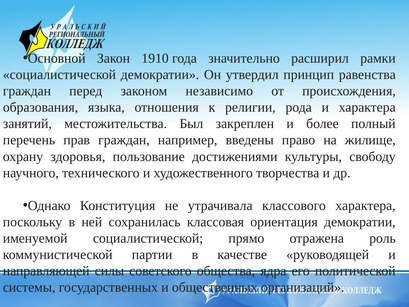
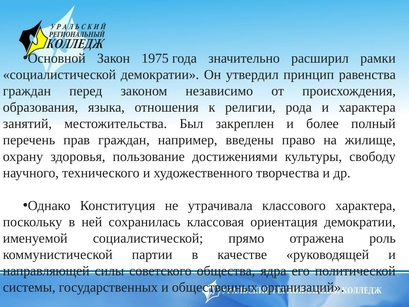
1910: 1910 -> 1975
